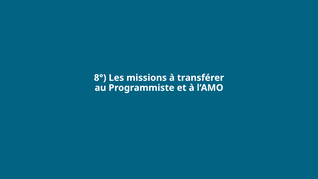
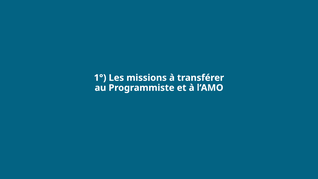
8°: 8° -> 1°
